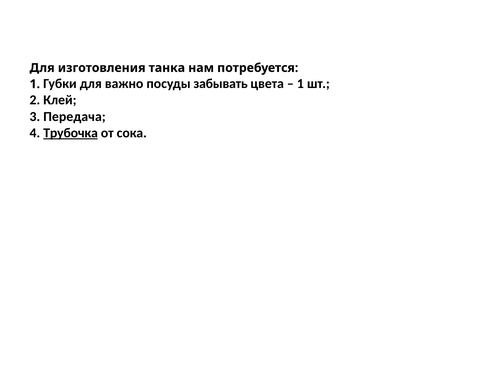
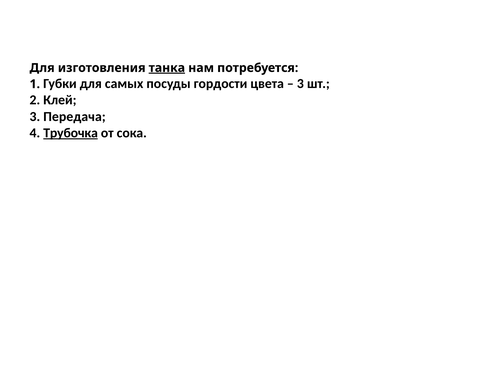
танка underline: none -> present
важно: важно -> самых
забывать: забывать -> гордости
1 at (300, 84): 1 -> 3
